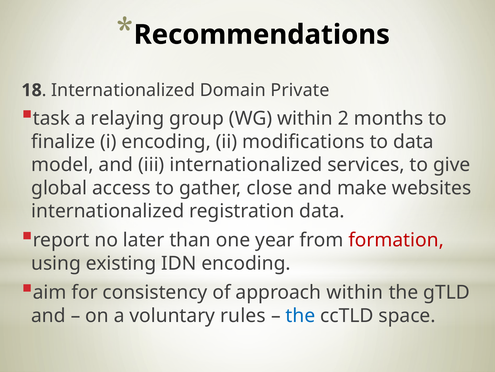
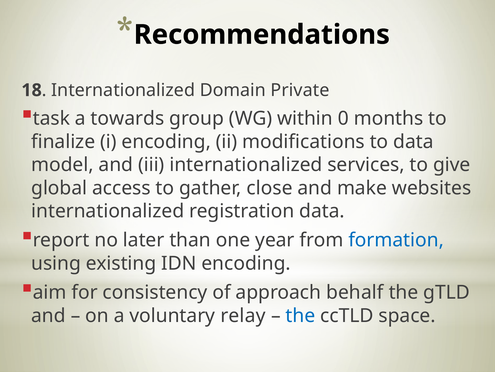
relaying: relaying -> towards
2: 2 -> 0
formation colour: red -> blue
approach within: within -> behalf
rules: rules -> relay
